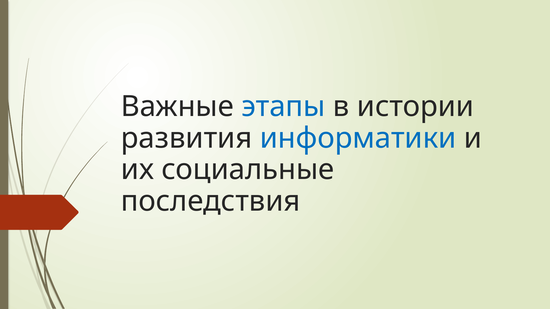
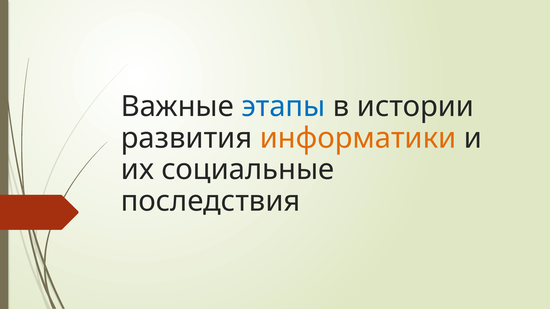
информатики colour: blue -> orange
